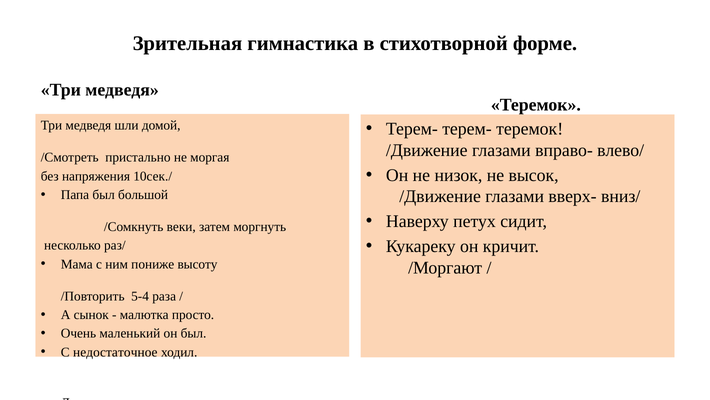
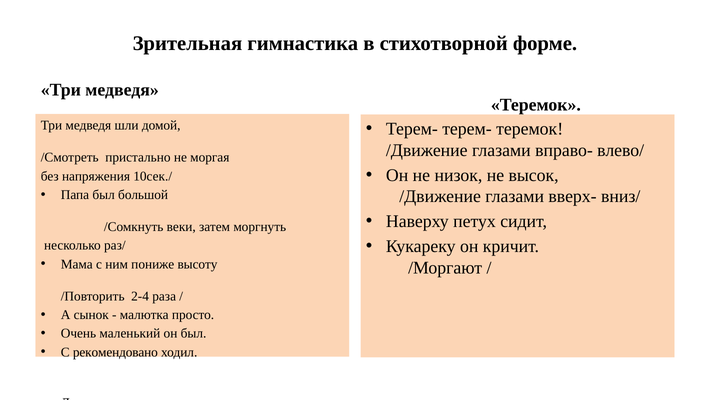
5-4: 5-4 -> 2-4
недостаточное: недостаточное -> рекомендовано
